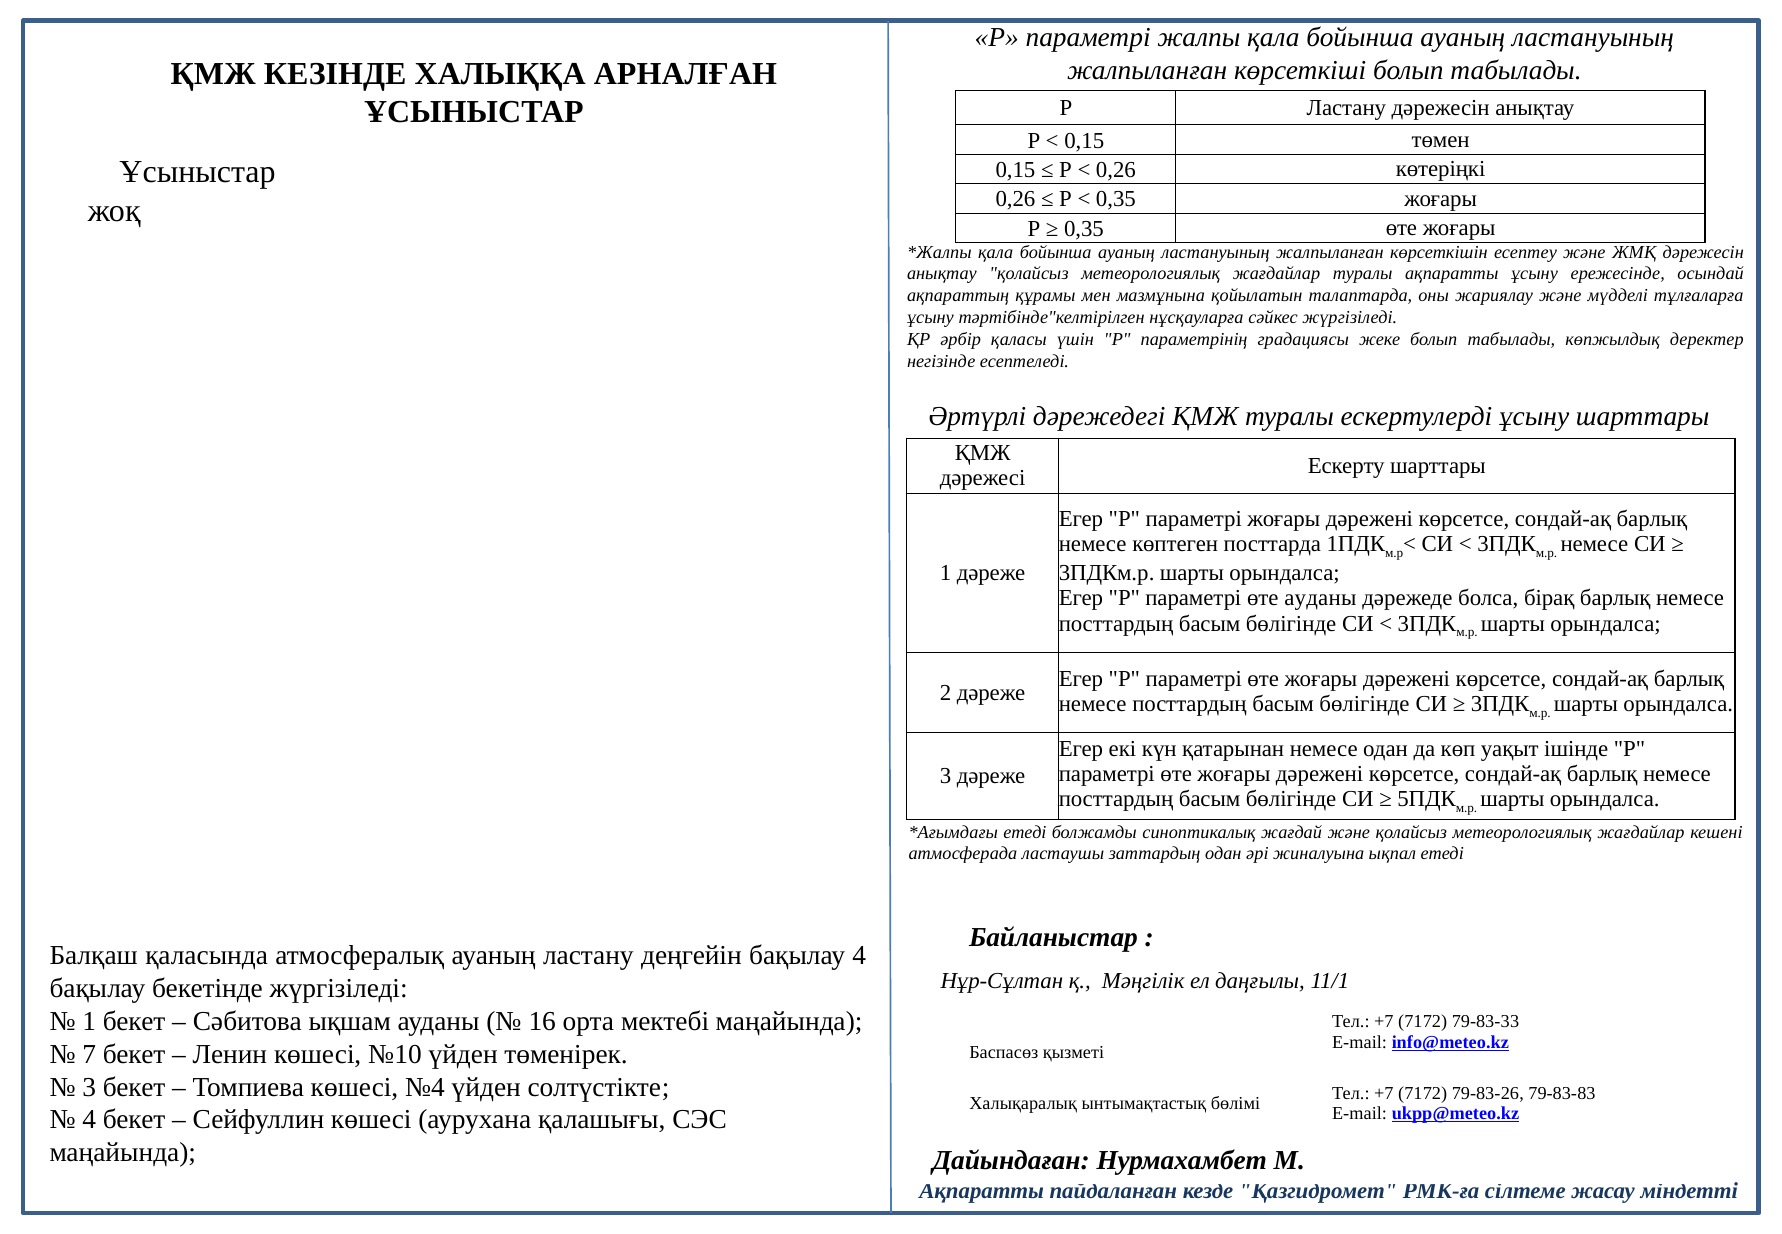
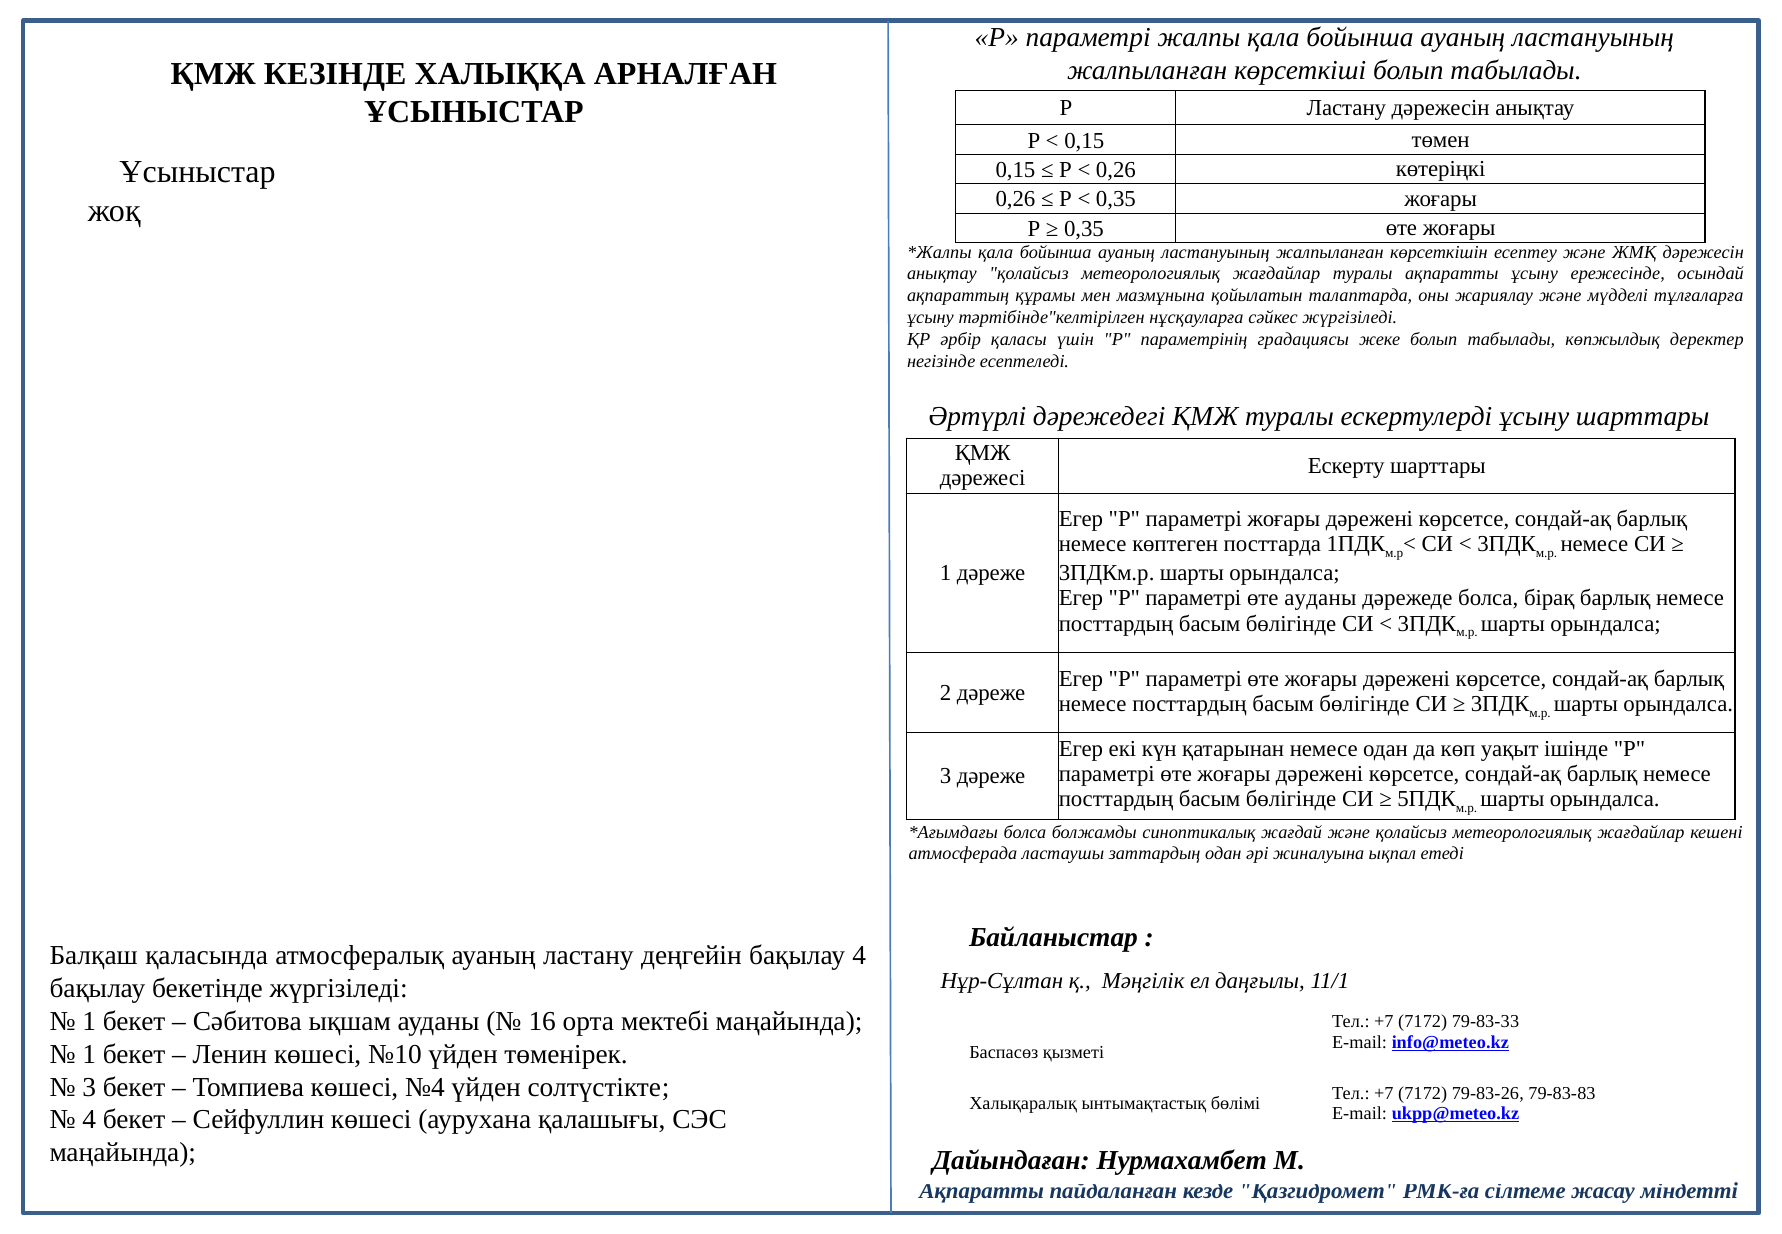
етеді at (1025, 832): етеді -> болса
7 at (89, 1054): 7 -> 1
